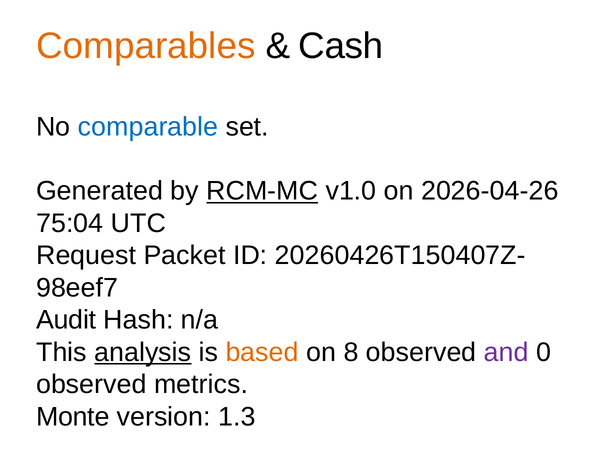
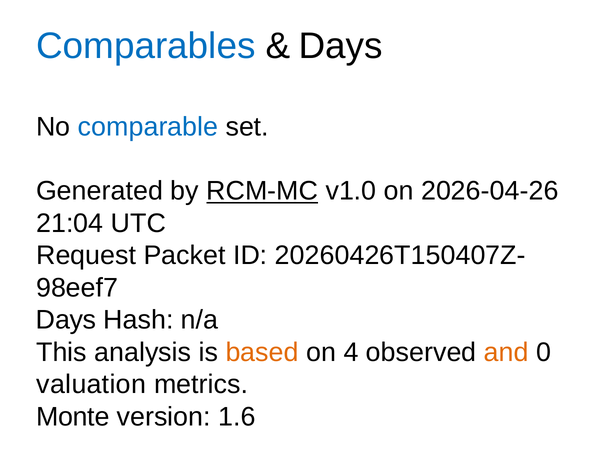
Comparables colour: orange -> blue
Cash at (341, 46): Cash -> Days
75:04: 75:04 -> 21:04
Audit at (66, 320): Audit -> Days
analysis underline: present -> none
8: 8 -> 4
and colour: purple -> orange
observed at (91, 384): observed -> valuation
1.3: 1.3 -> 1.6
